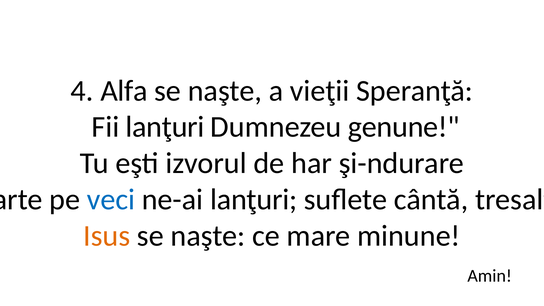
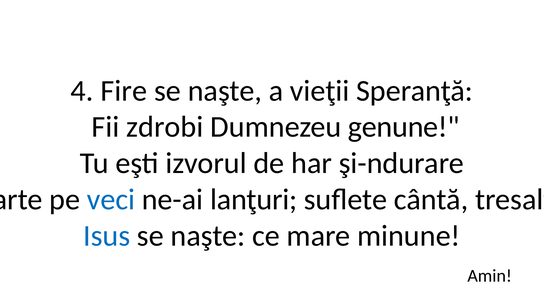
Alfa: Alfa -> Fire
Fii lanţuri: lanţuri -> zdrobi
Isus colour: orange -> blue
